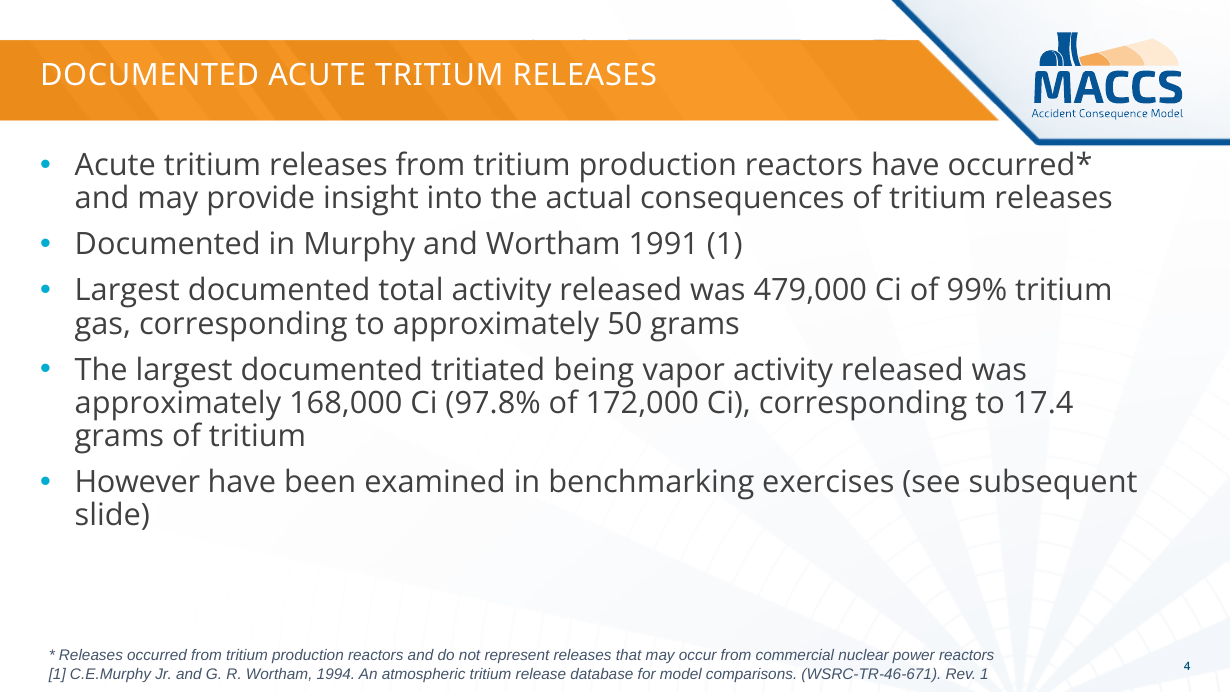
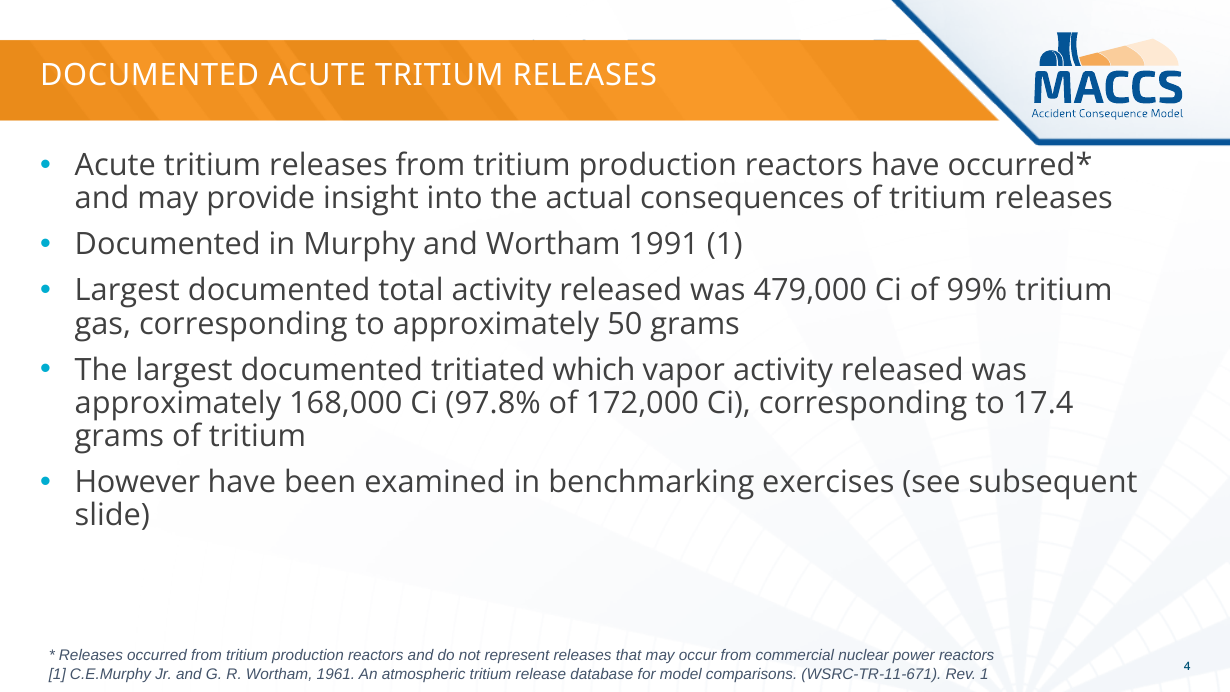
being: being -> which
1994: 1994 -> 1961
WSRC-TR-46-671: WSRC-TR-46-671 -> WSRC-TR-11-671
